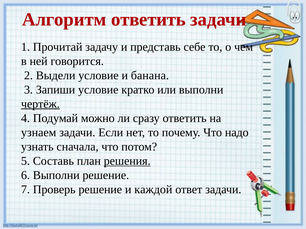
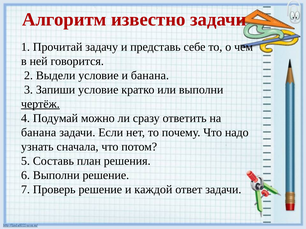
Алгоритм ответить: ответить -> известно
узнаем at (39, 133): узнаем -> банана
решения underline: present -> none
